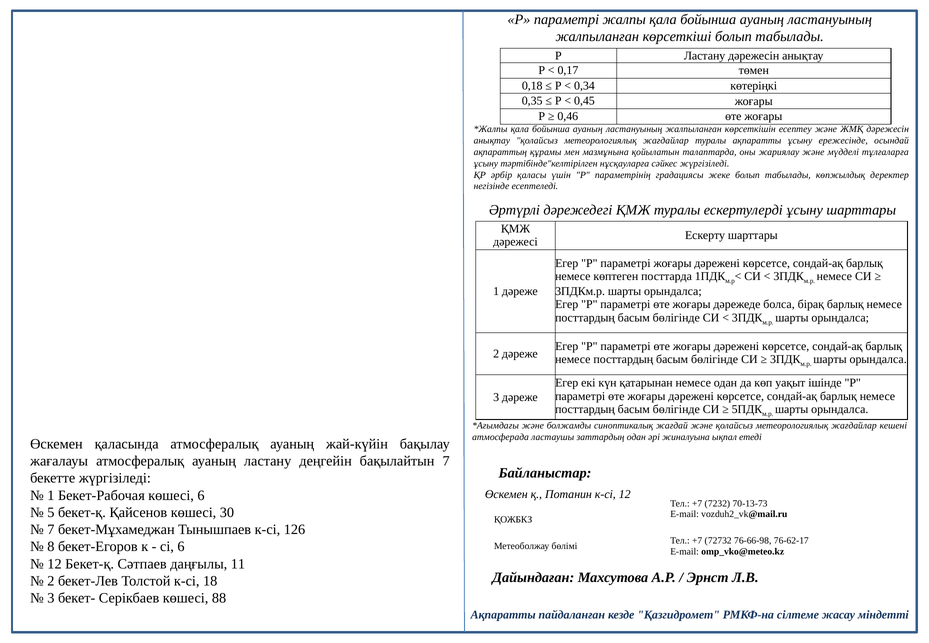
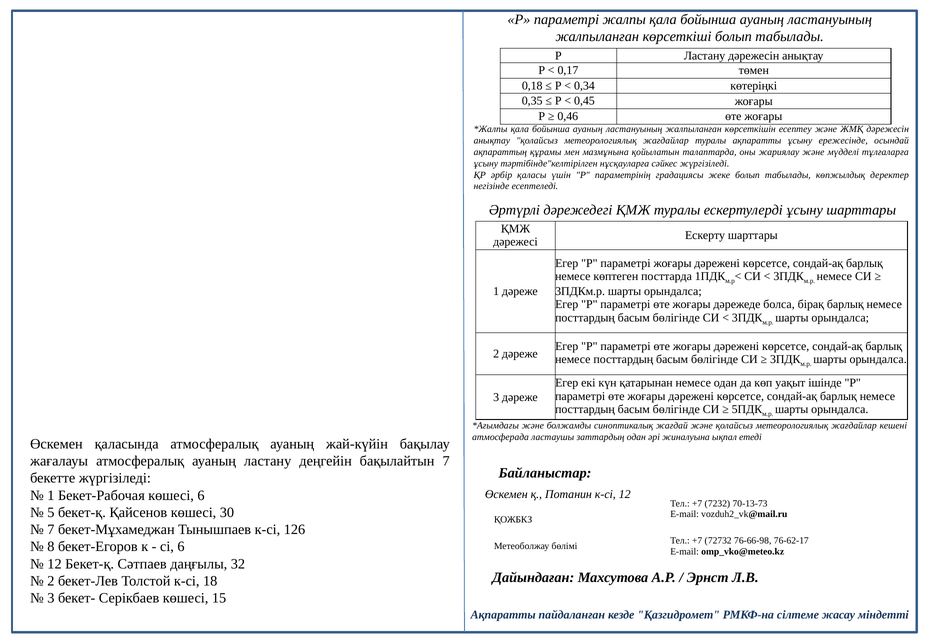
11: 11 -> 32
88: 88 -> 15
